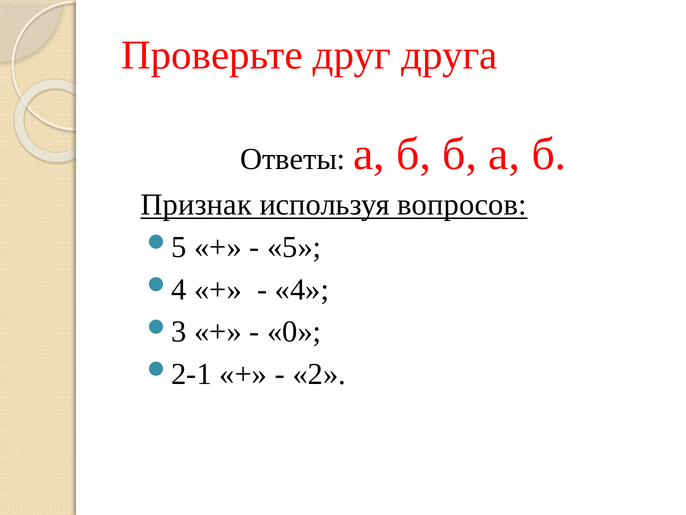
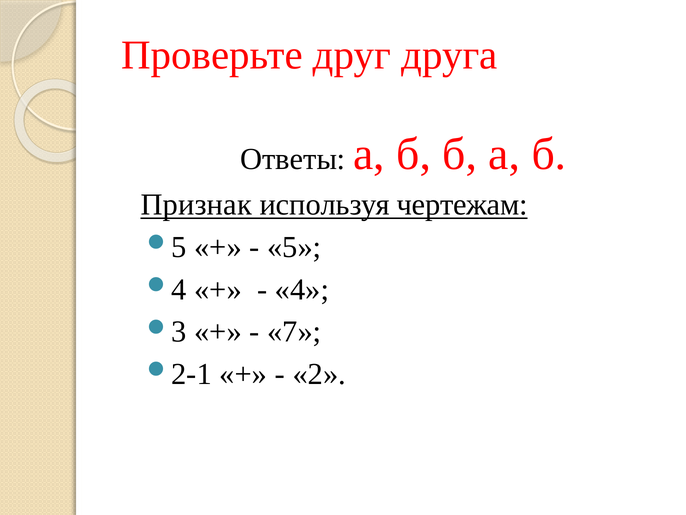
вопросов: вопросов -> чертежам
0: 0 -> 7
